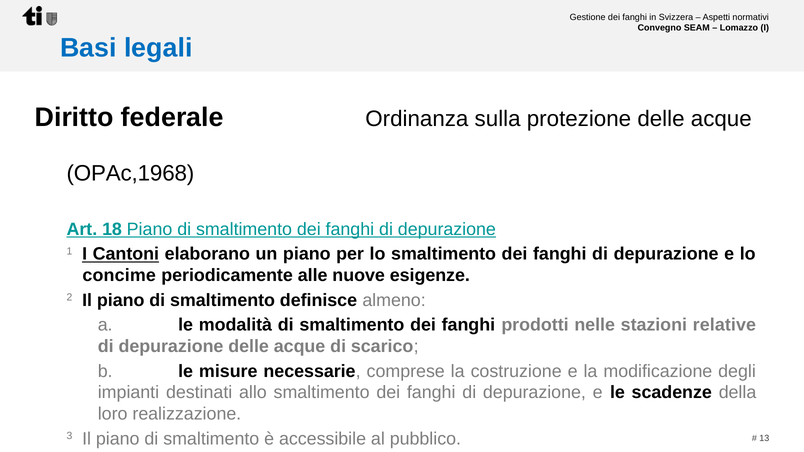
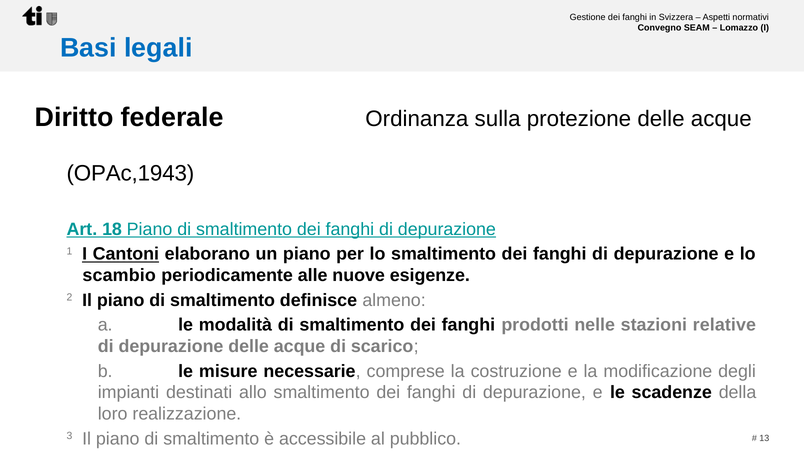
OPAc,1968: OPAc,1968 -> OPAc,1943
concime: concime -> scambio
